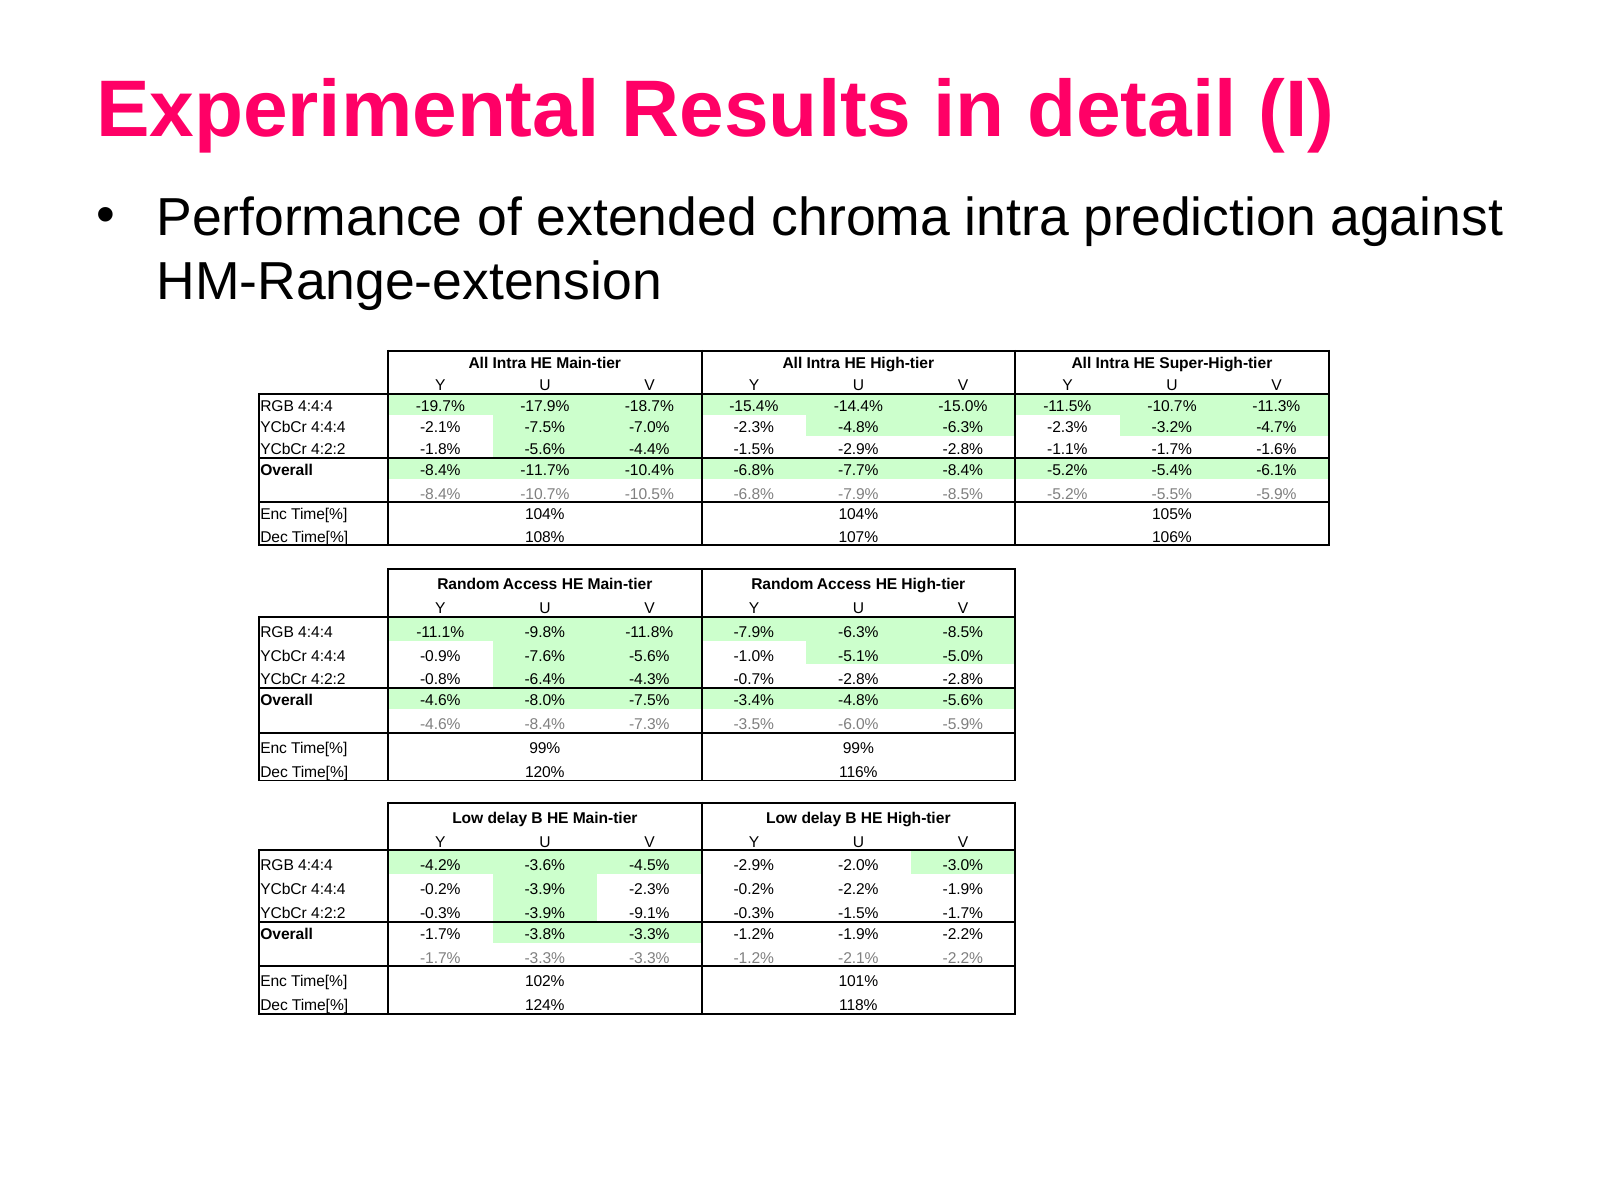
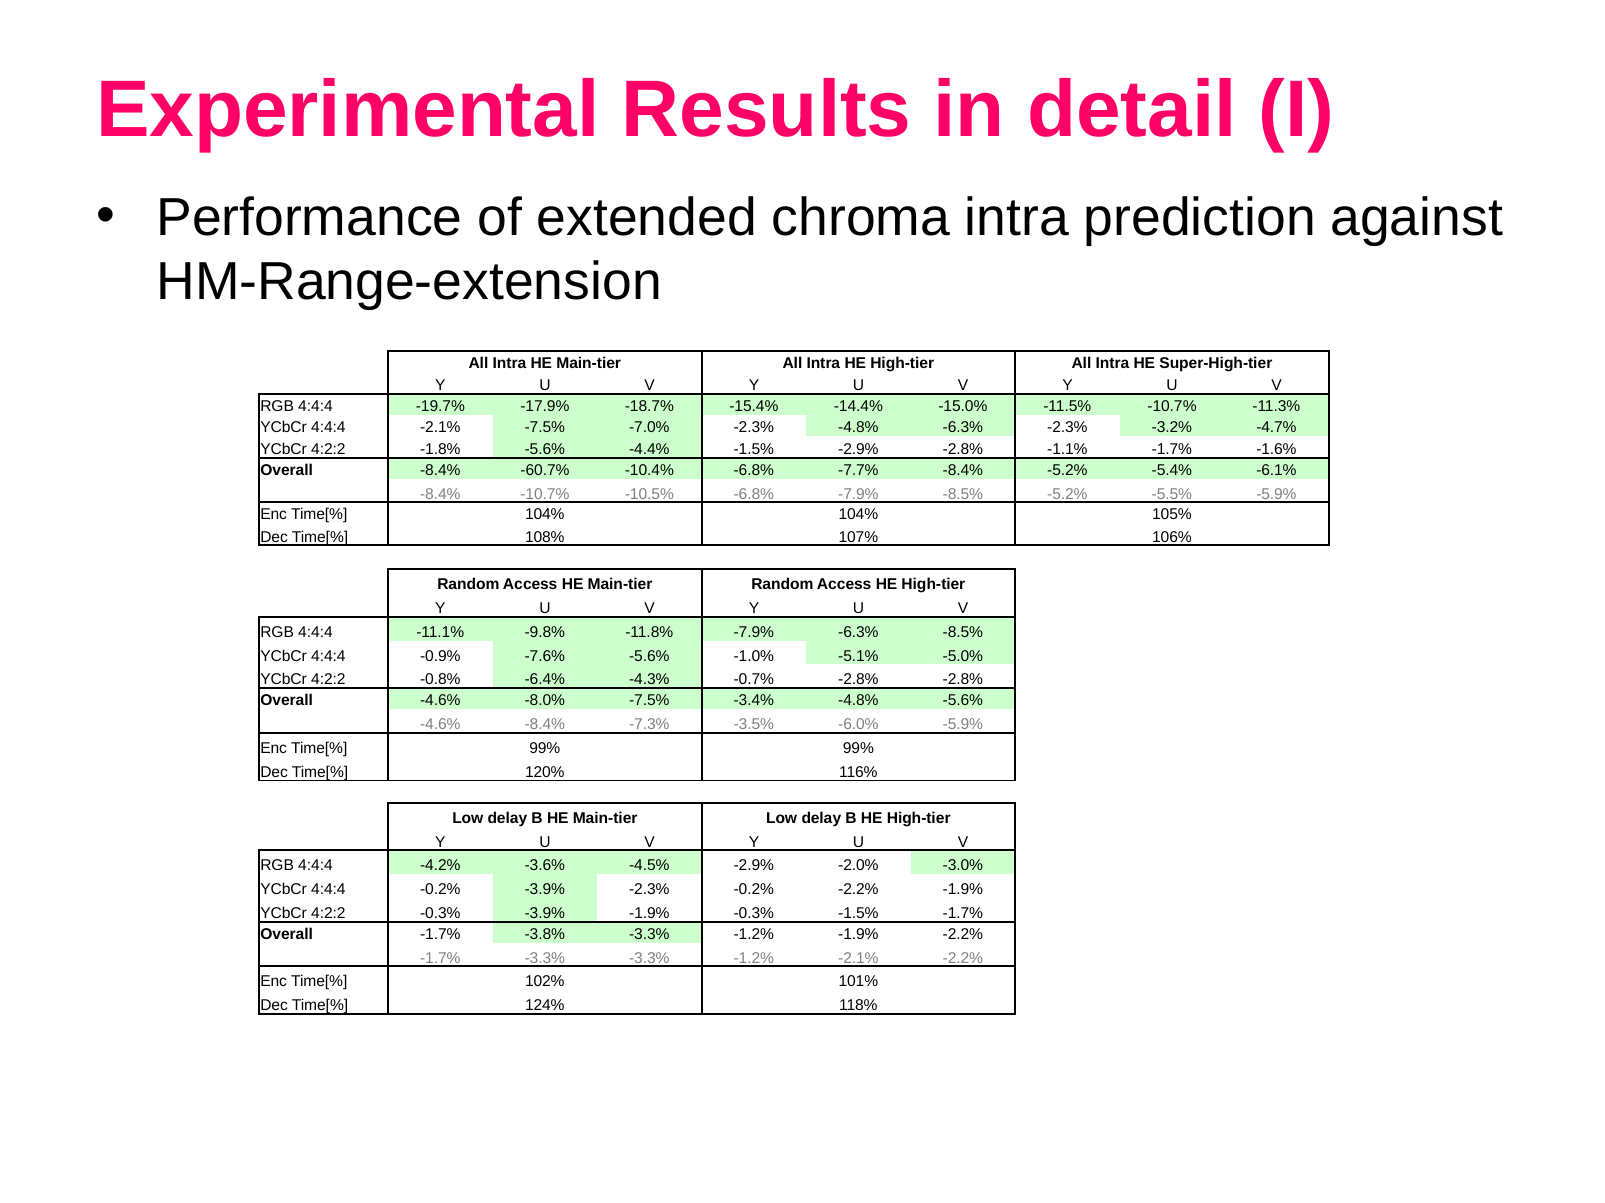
-11.7%: -11.7% -> -60.7%
-3.9% -9.1%: -9.1% -> -1.9%
